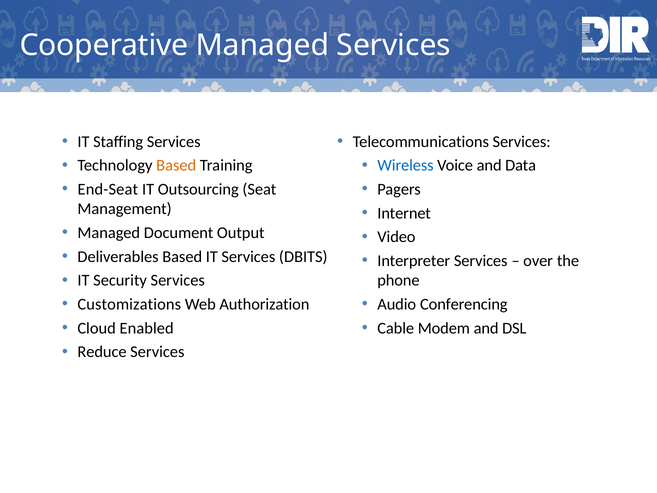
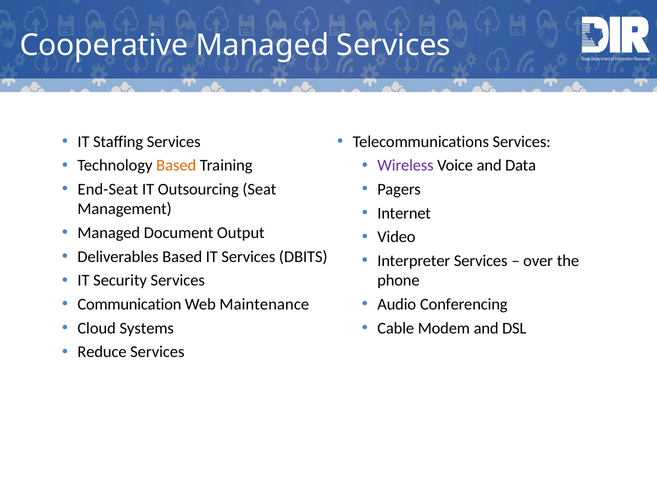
Wireless colour: blue -> purple
Customizations: Customizations -> Communication
Authorization: Authorization -> Maintenance
Enabled: Enabled -> Systems
